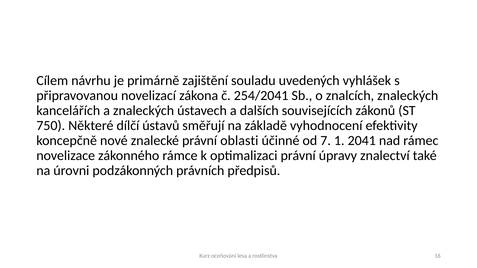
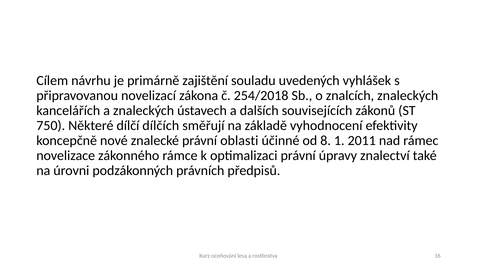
254/2041: 254/2041 -> 254/2018
ústavů: ústavů -> dílčích
7: 7 -> 8
2041: 2041 -> 2011
